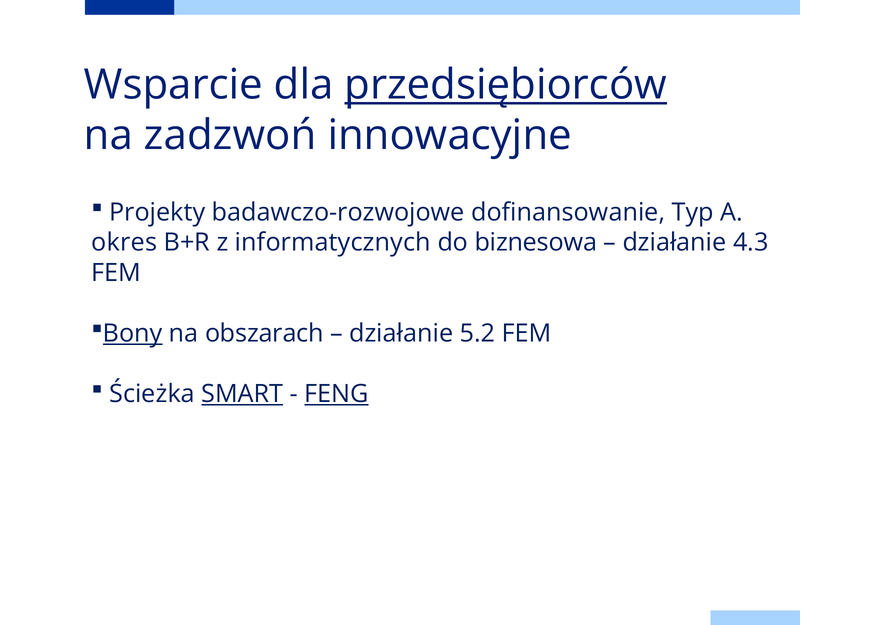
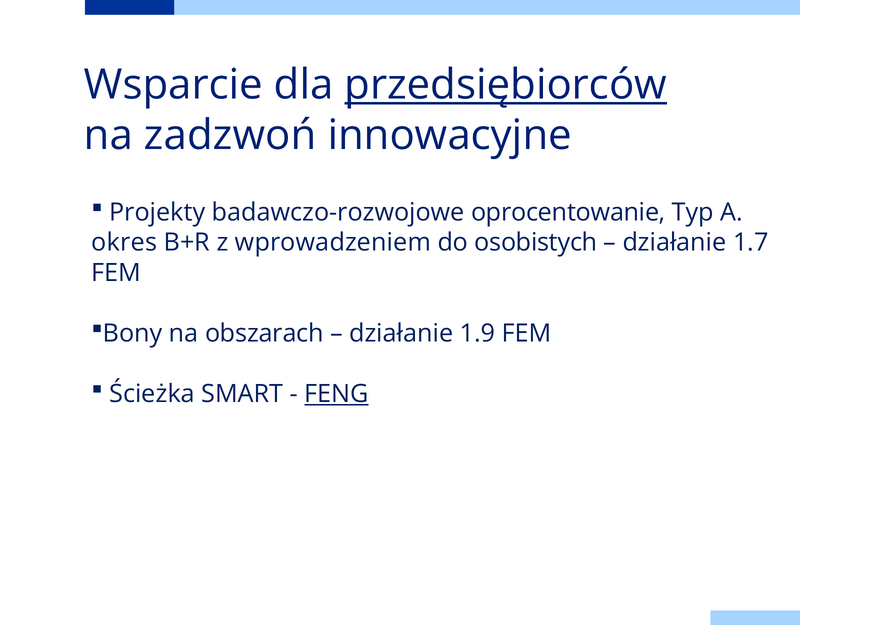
dofinansowanie: dofinansowanie -> oprocentowanie
informatycznych: informatycznych -> wprowadzeniem
biznesowa: biznesowa -> osobistych
4.3: 4.3 -> 1.7
Bony underline: present -> none
5.2: 5.2 -> 1.9
SMART underline: present -> none
